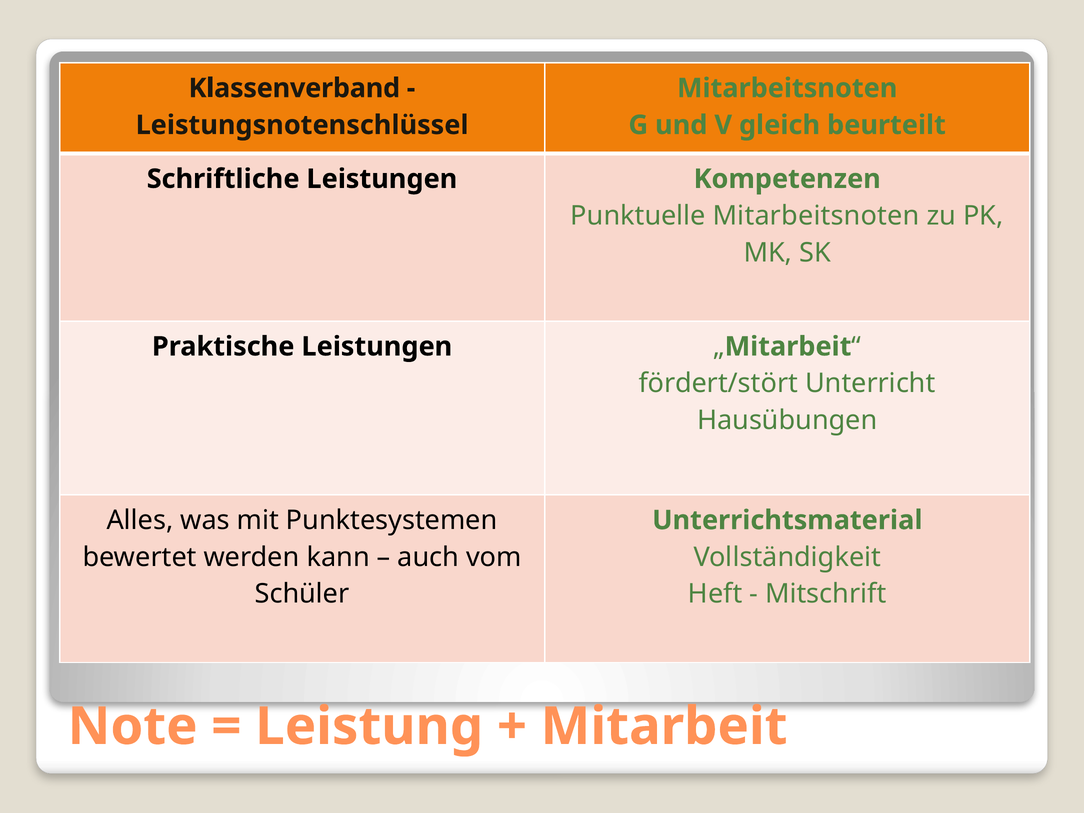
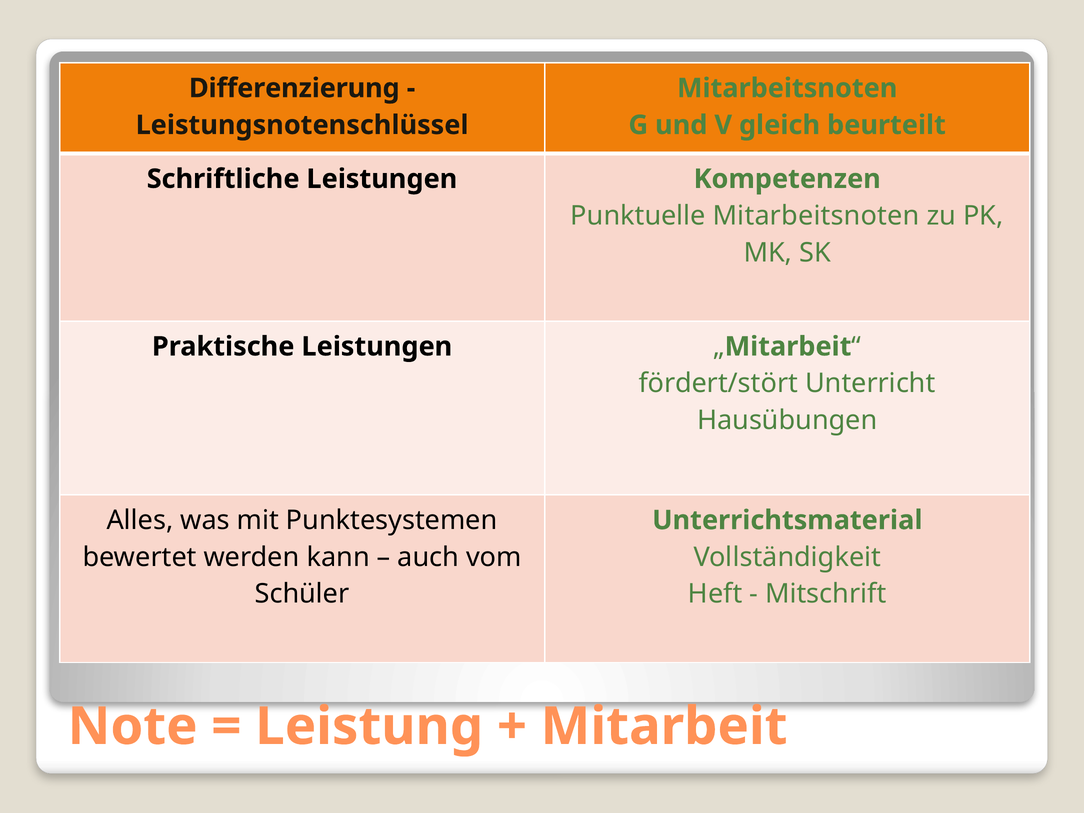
Klassenverband: Klassenverband -> Differenzierung
